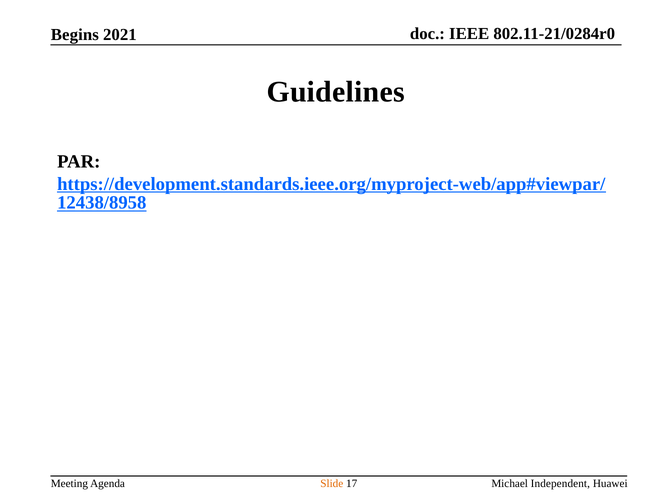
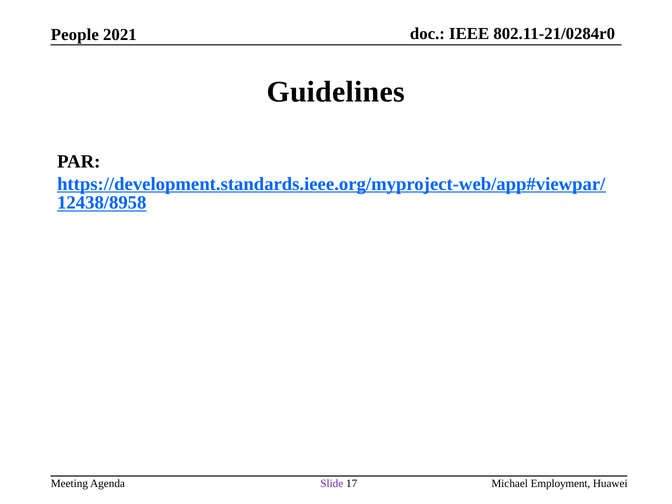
Begins: Begins -> People
Slide colour: orange -> purple
Independent: Independent -> Employment
